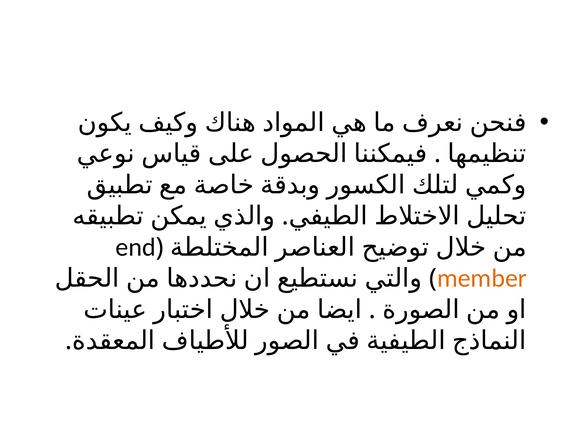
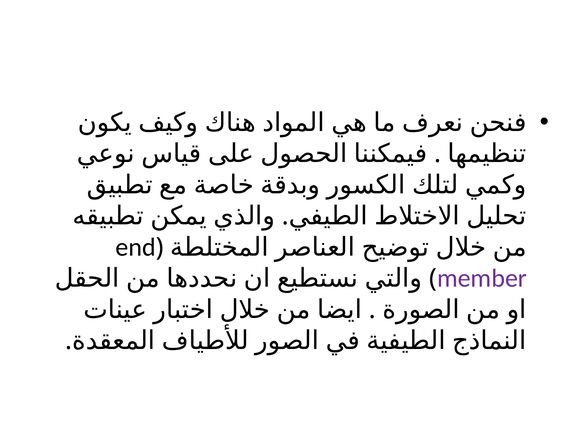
member colour: orange -> purple
